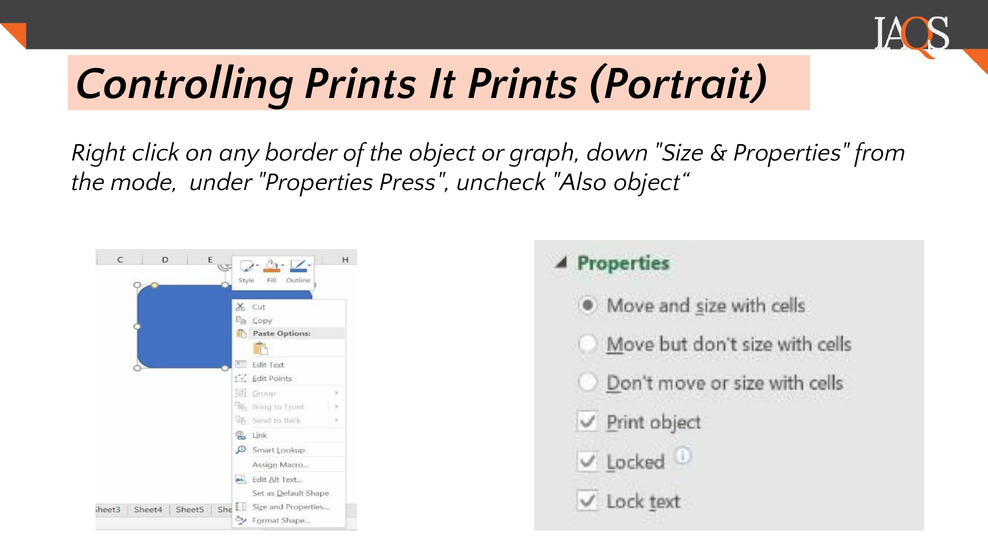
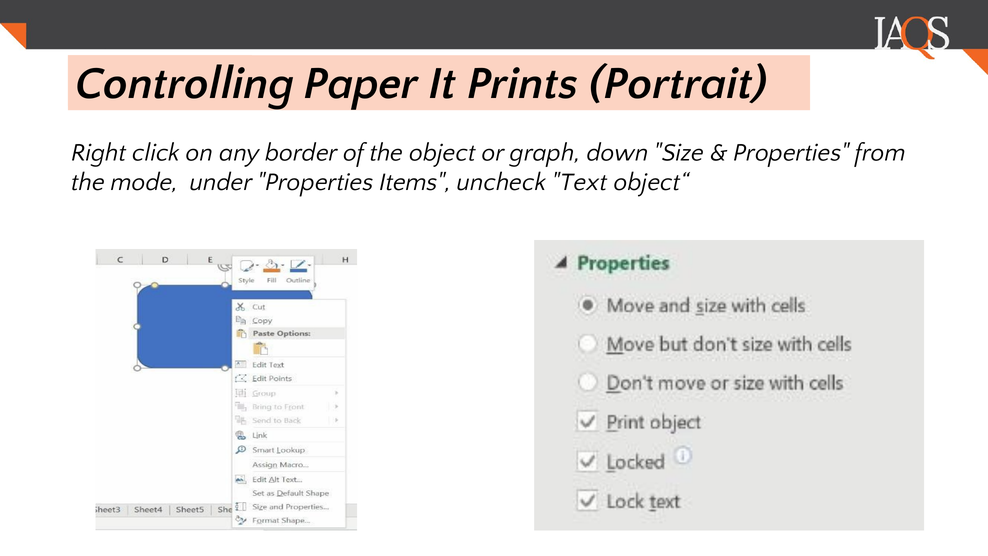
Controlling Prints: Prints -> Paper
Press: Press -> Items
Also: Also -> Text
